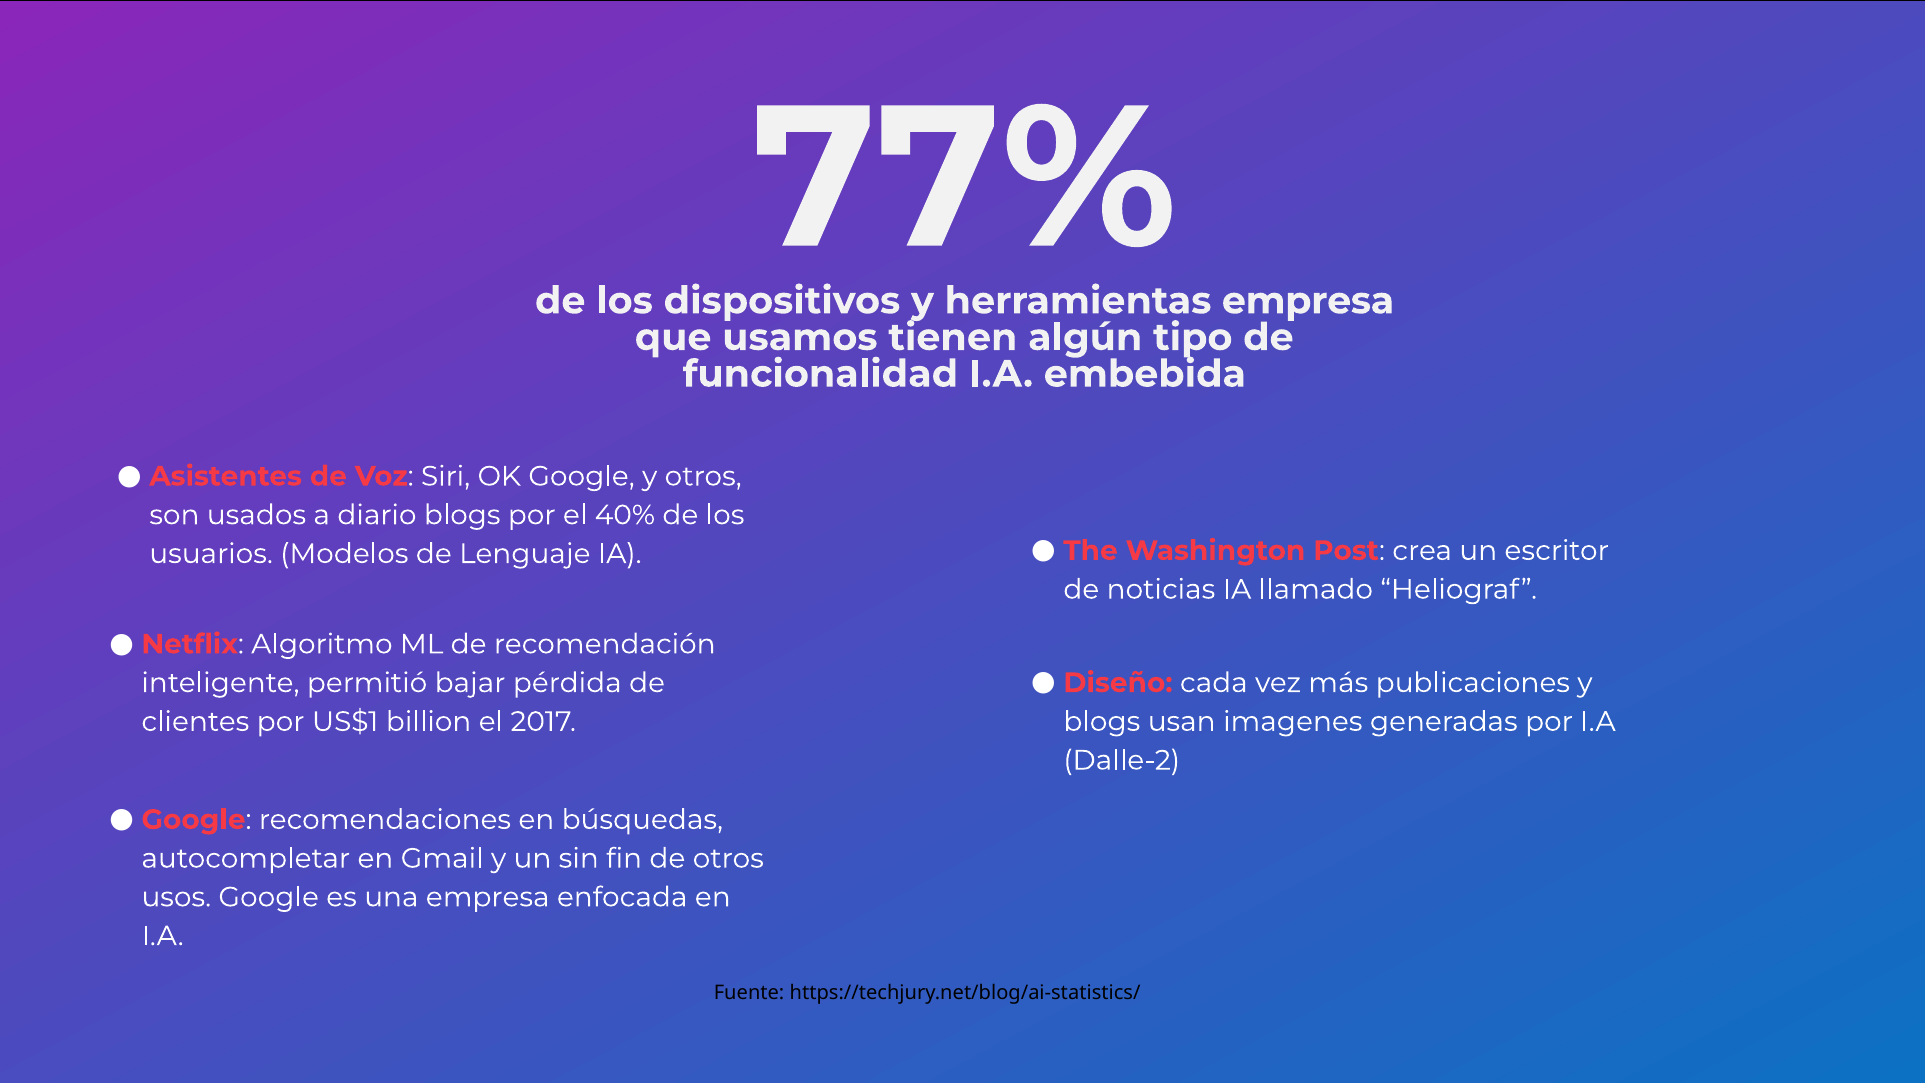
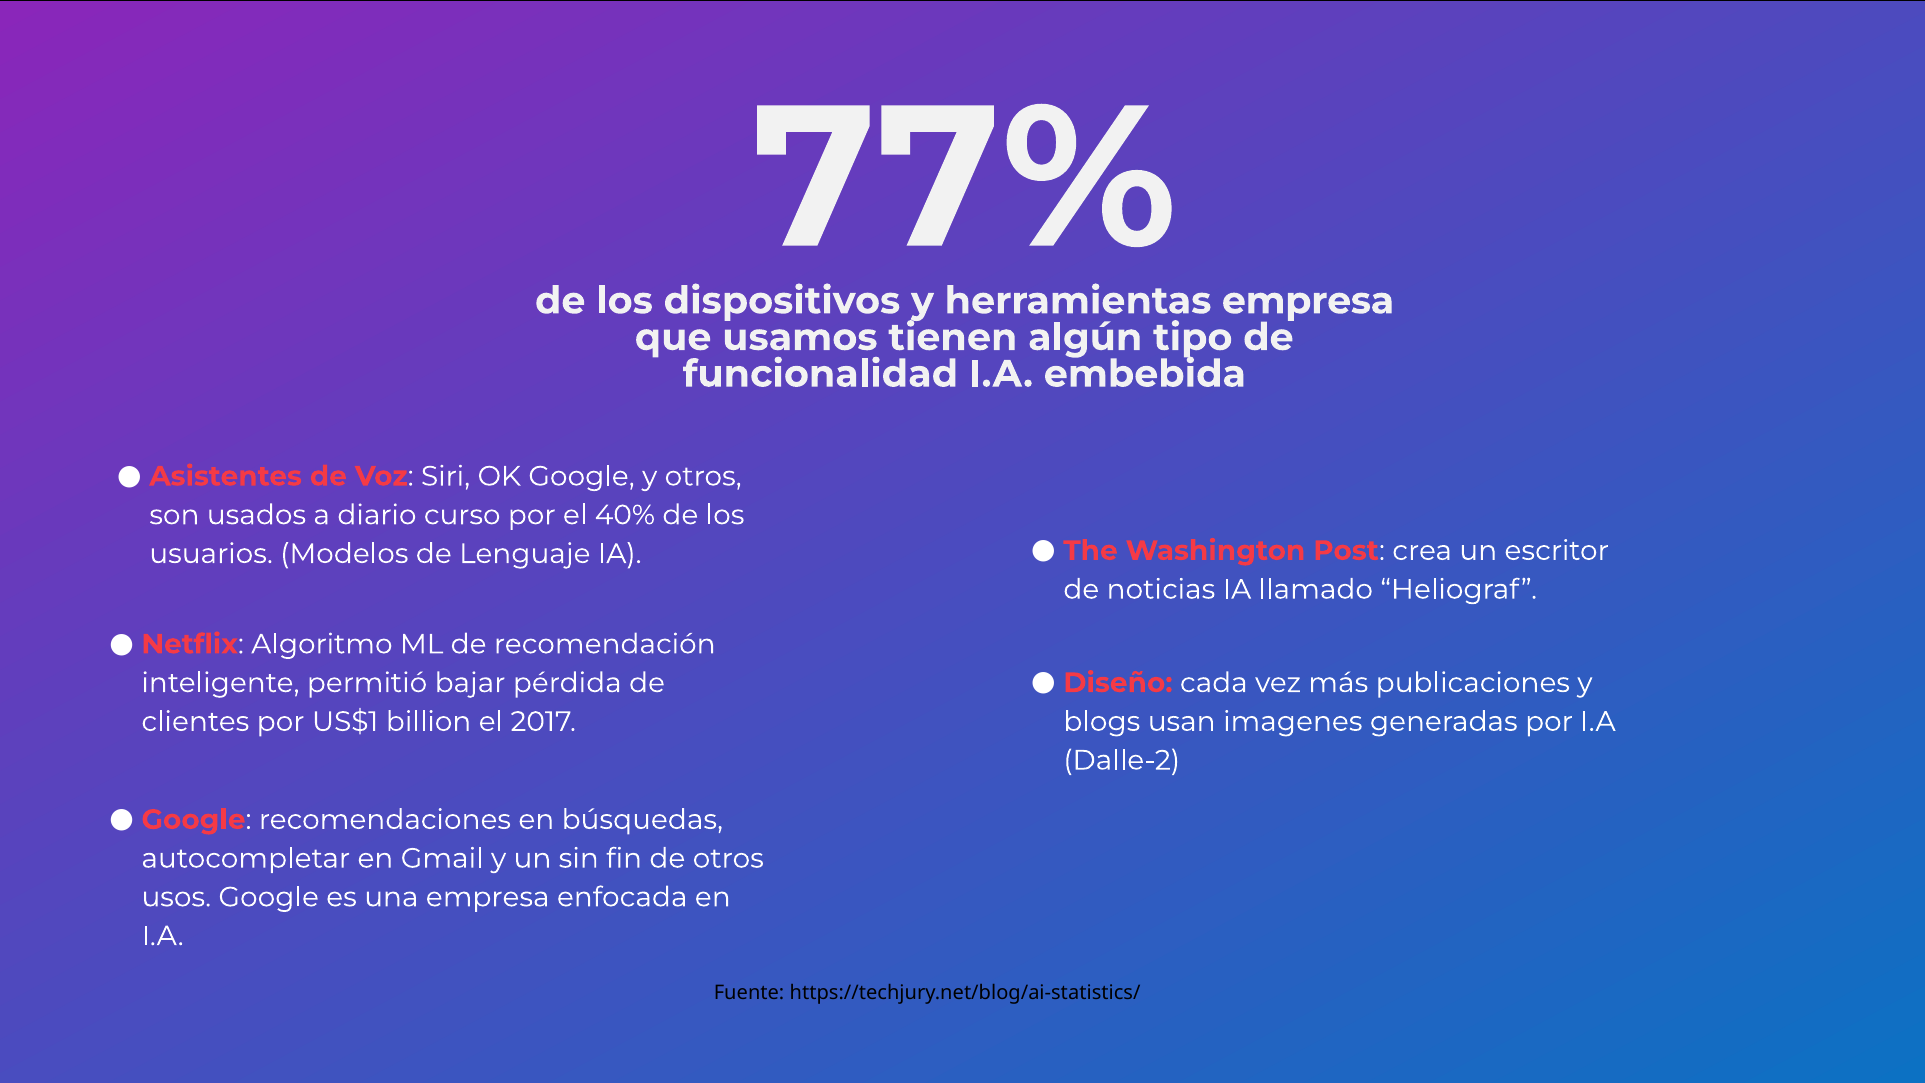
diario blogs: blogs -> curso
